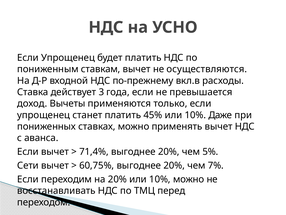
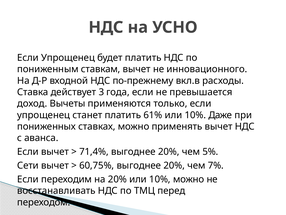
осуществляются: осуществляются -> инновационного
45%: 45% -> 61%
